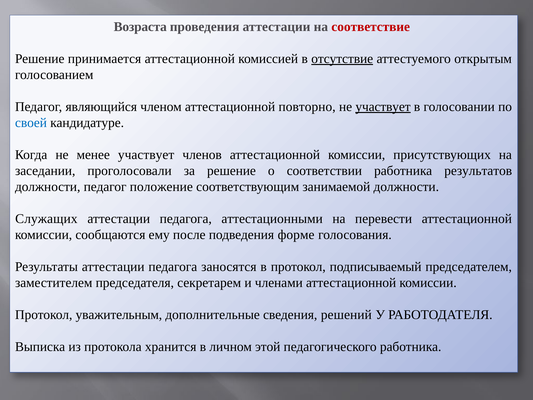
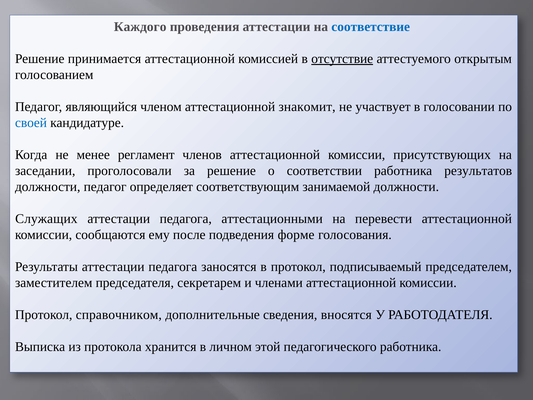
Возраста: Возраста -> Каждого
соответствие colour: red -> blue
повторно: повторно -> знакомит
участвует at (383, 107) underline: present -> none
менее участвует: участвует -> регламент
положение: положение -> определяет
уважительным: уважительным -> справочником
решений: решений -> вносятся
